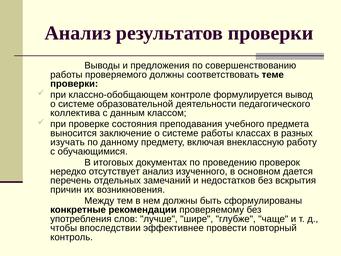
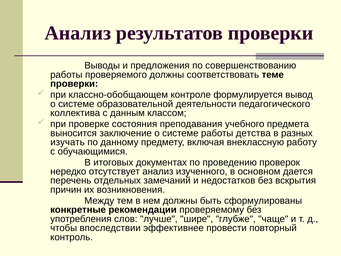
классах: классах -> детства
